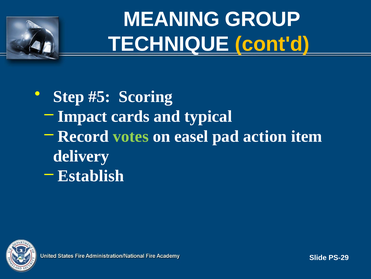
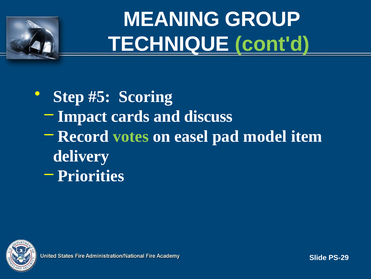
cont'd colour: yellow -> light green
typical: typical -> discuss
action: action -> model
Establish: Establish -> Priorities
